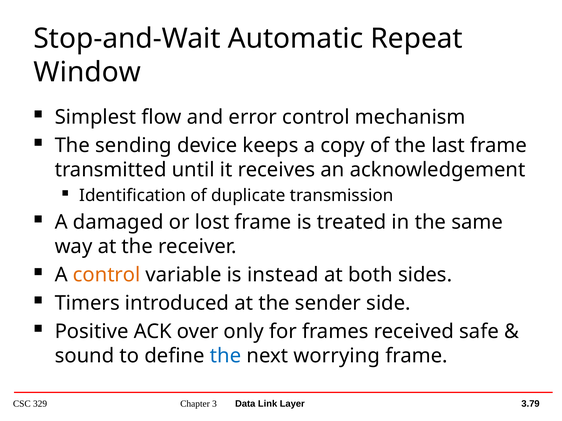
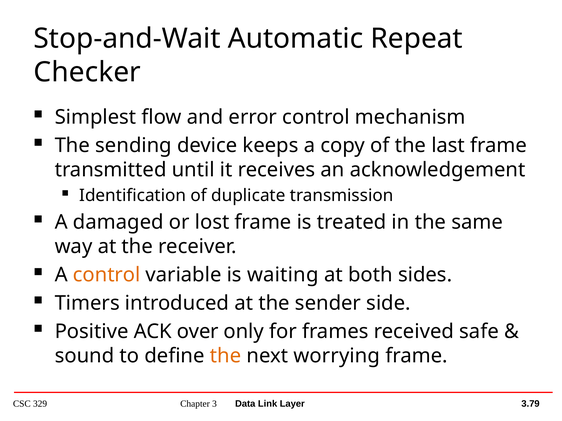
Window: Window -> Checker
instead: instead -> waiting
the at (226, 356) colour: blue -> orange
